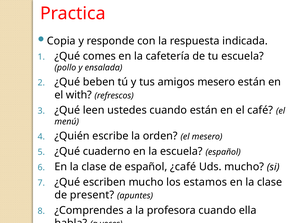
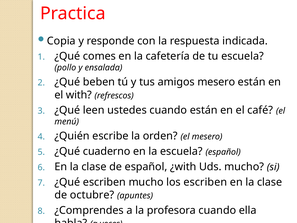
¿café: ¿café -> ¿with
los estamos: estamos -> escriben
present: present -> octubre
